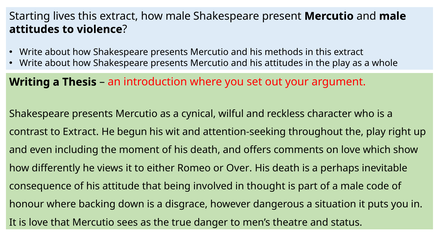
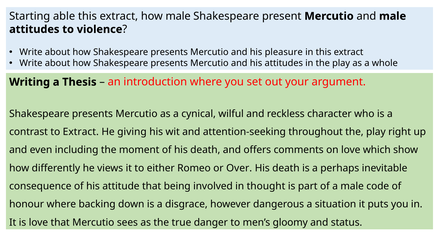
lives: lives -> able
methods: methods -> pleasure
begun: begun -> giving
theatre: theatre -> gloomy
